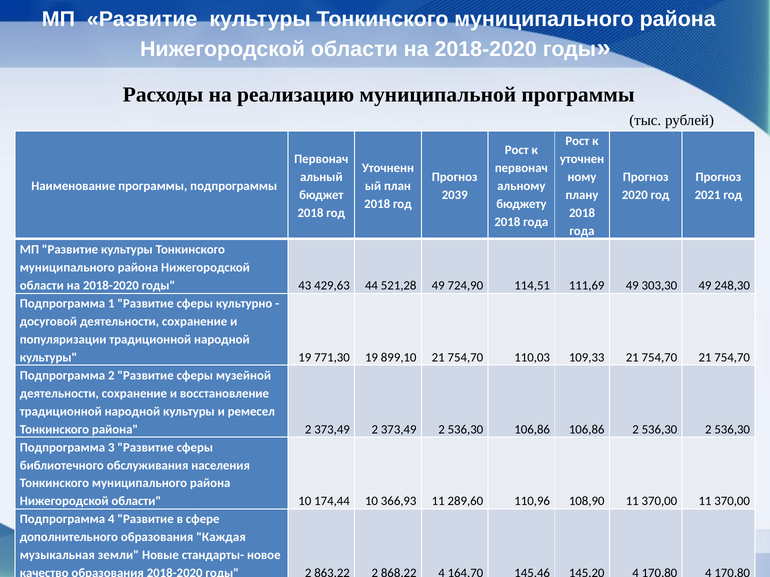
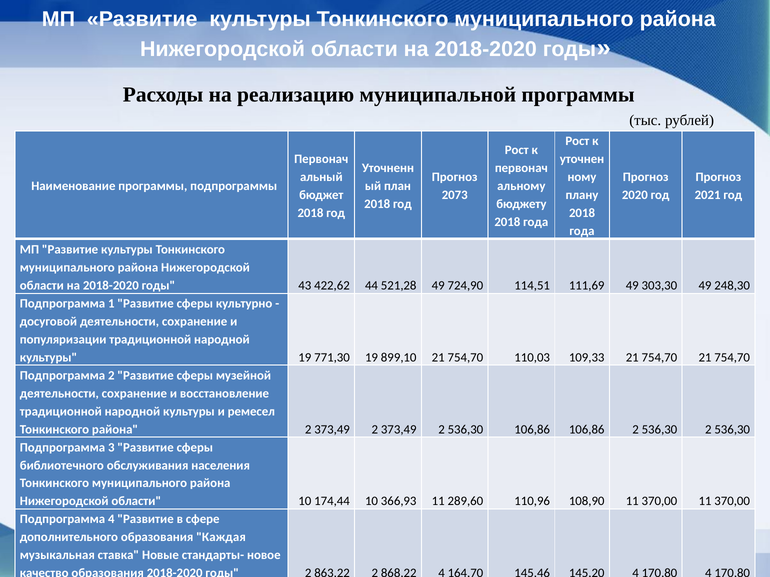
2039: 2039 -> 2073
429,63: 429,63 -> 422,62
земли: земли -> ставка
